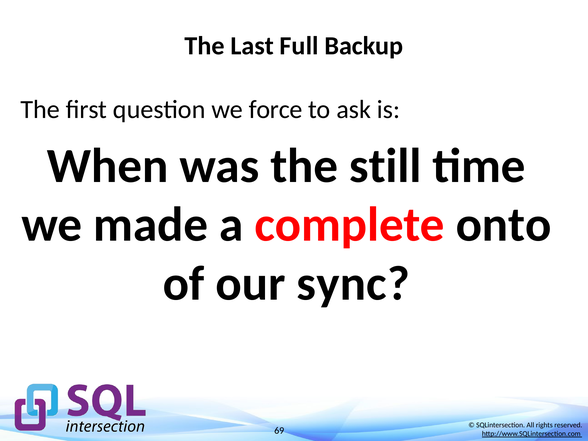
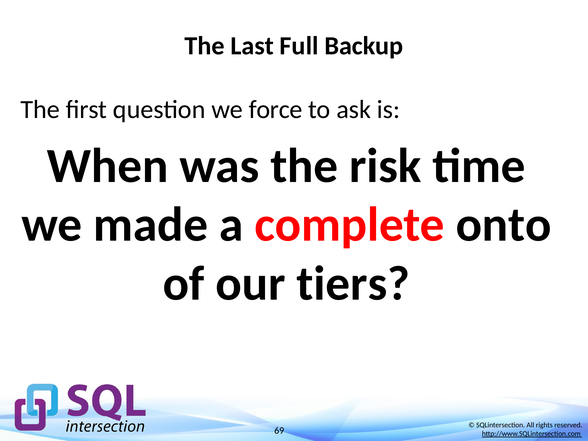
still: still -> risk
sync: sync -> tiers
